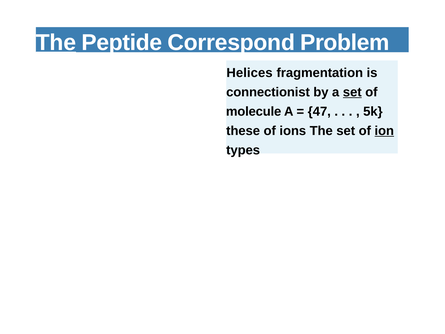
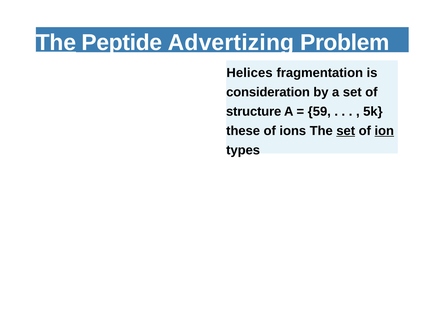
Correspond: Correspond -> Advertizing
connectionist: connectionist -> consideration
set at (352, 92) underline: present -> none
molecule: molecule -> structure
47: 47 -> 59
set at (346, 131) underline: none -> present
